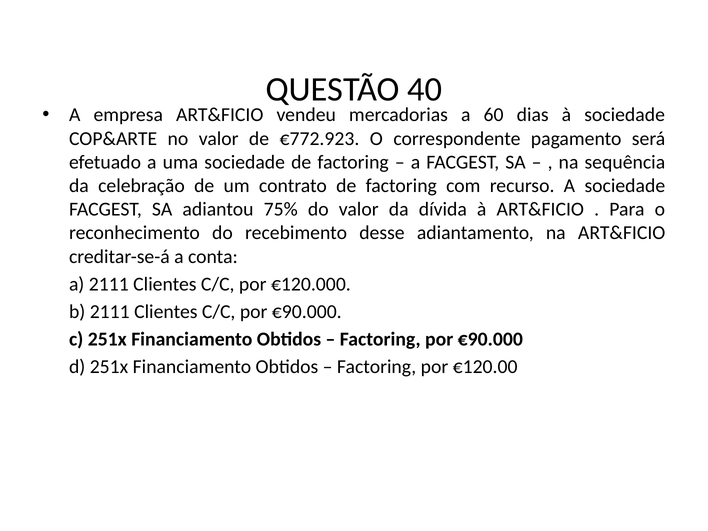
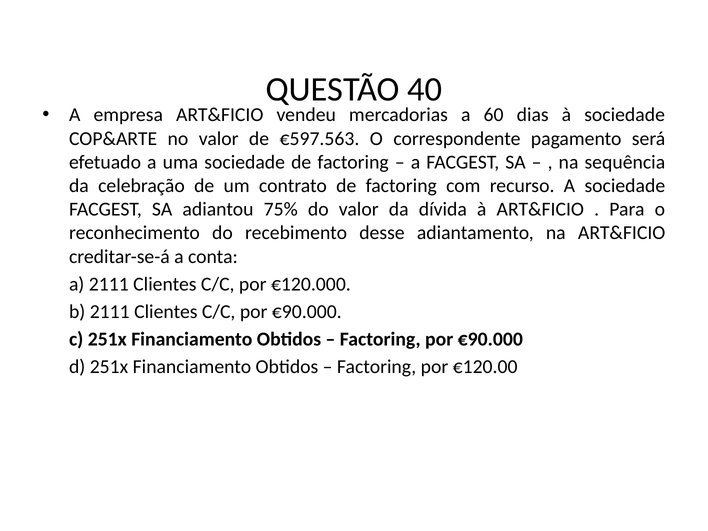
€772.923: €772.923 -> €597.563
